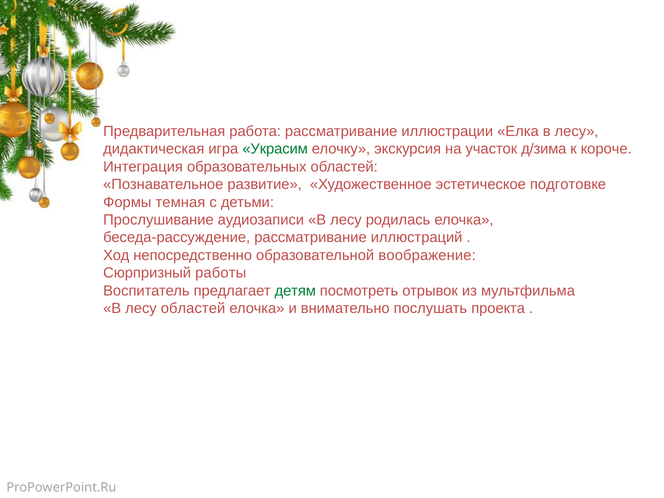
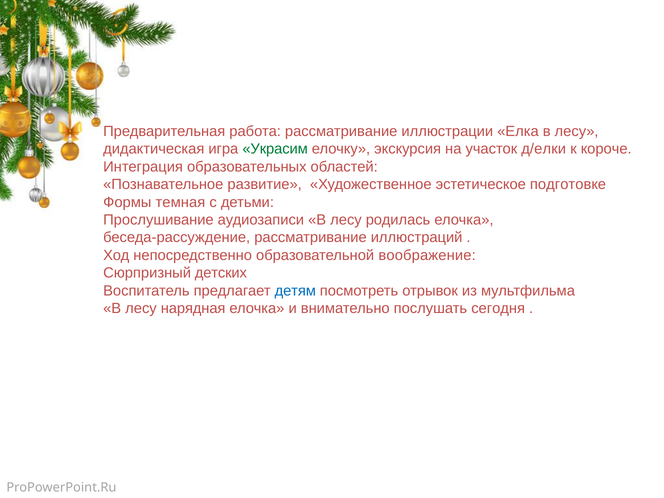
д/зима: д/зима -> д/елки
работы: работы -> детских
детям colour: green -> blue
лесу областей: областей -> нарядная
проекта: проекта -> сегодня
